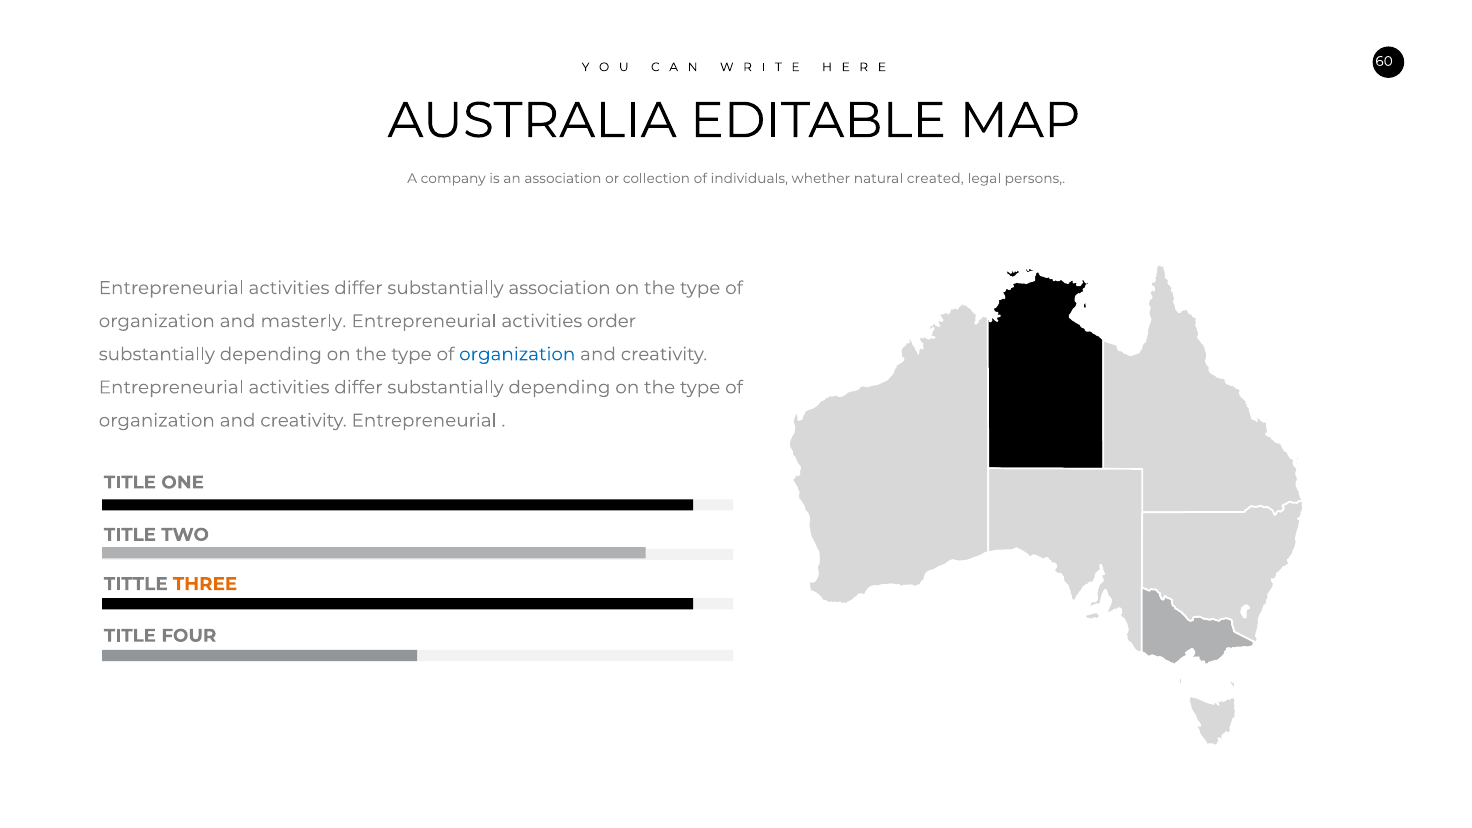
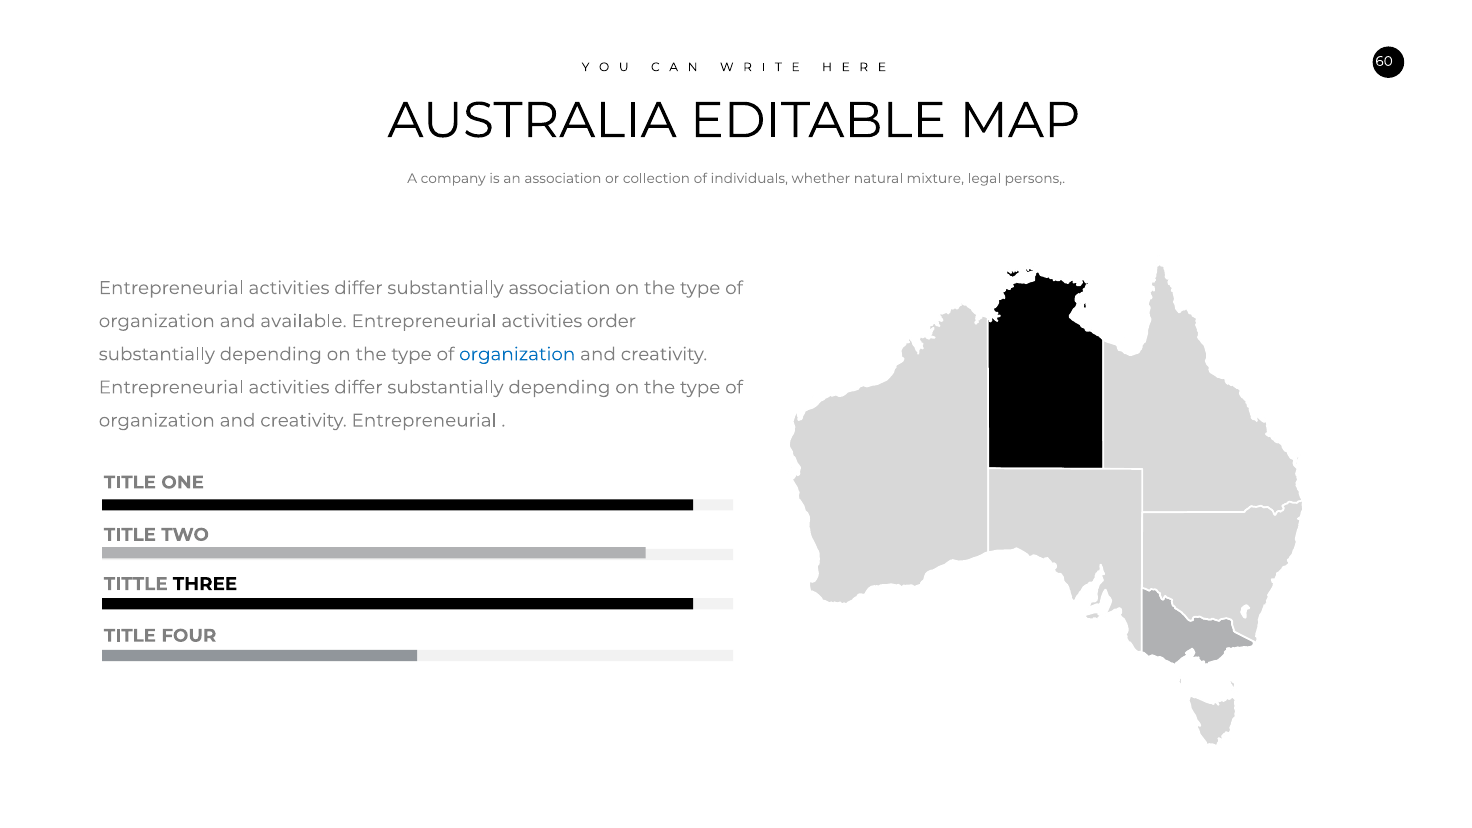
created: created -> mixture
masterly: masterly -> available
THREE colour: orange -> black
